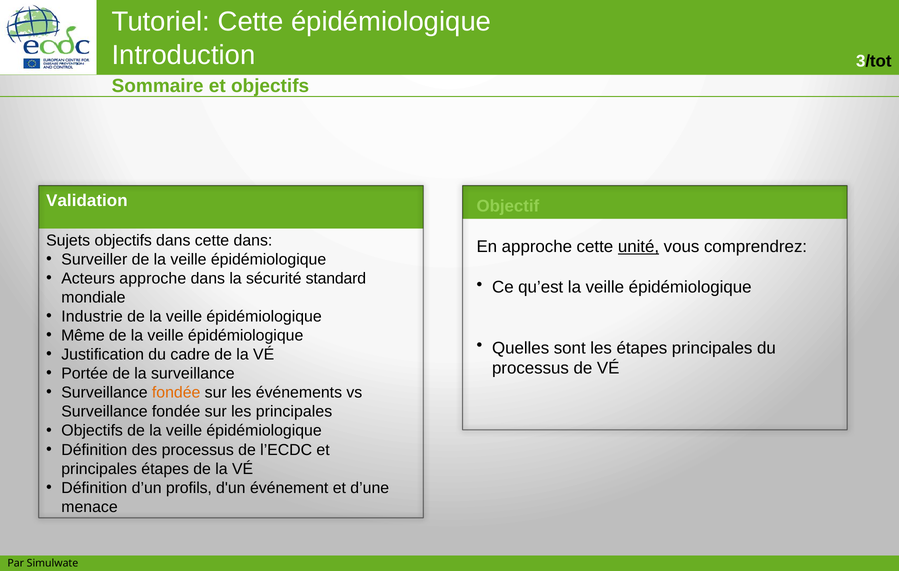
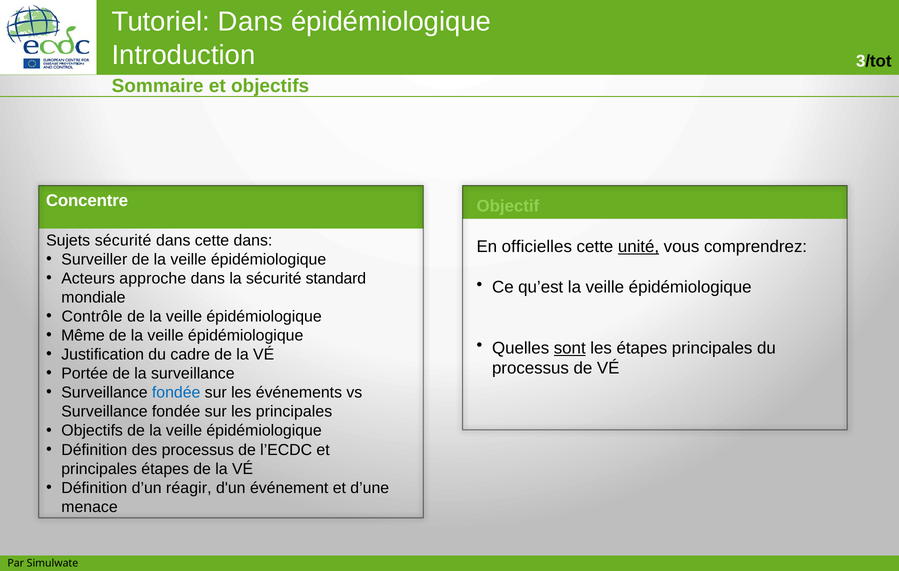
Cette at (251, 22): Cette -> Dans
Validation: Validation -> Concentre
Sujets objectifs: objectifs -> sécurité
En approche: approche -> officielles
Industrie: Industrie -> Contrôle
sont underline: none -> present
fondée at (176, 393) colour: orange -> blue
profils: profils -> réagir
